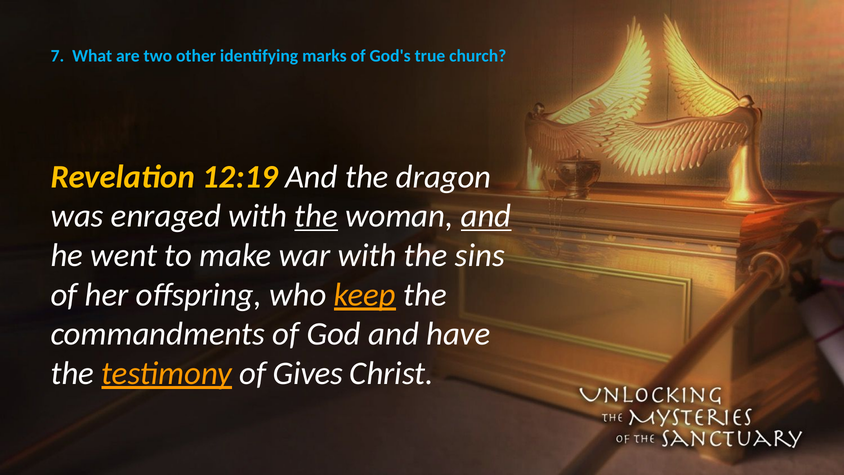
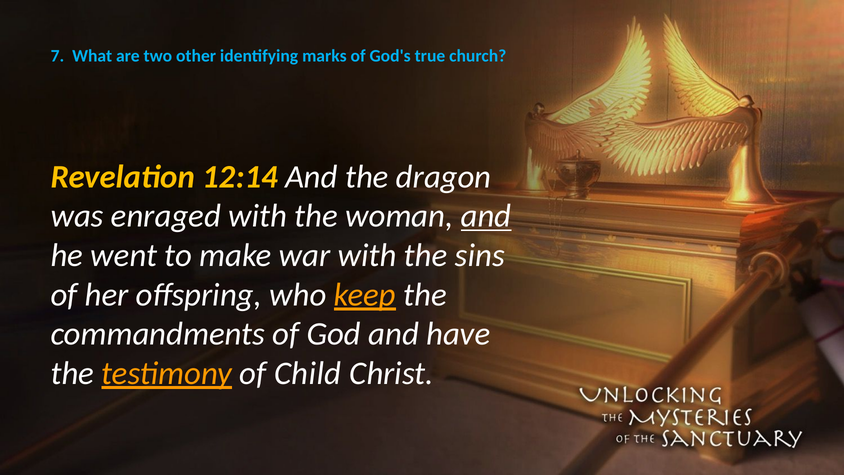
12:19: 12:19 -> 12:14
the at (316, 216) underline: present -> none
Gives: Gives -> Child
